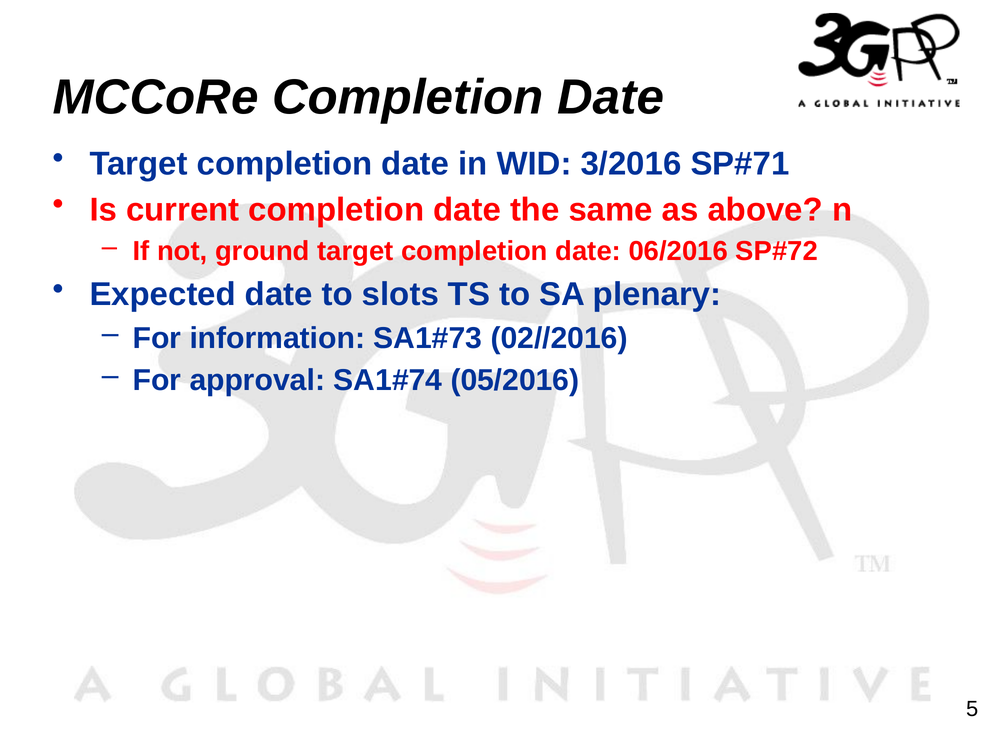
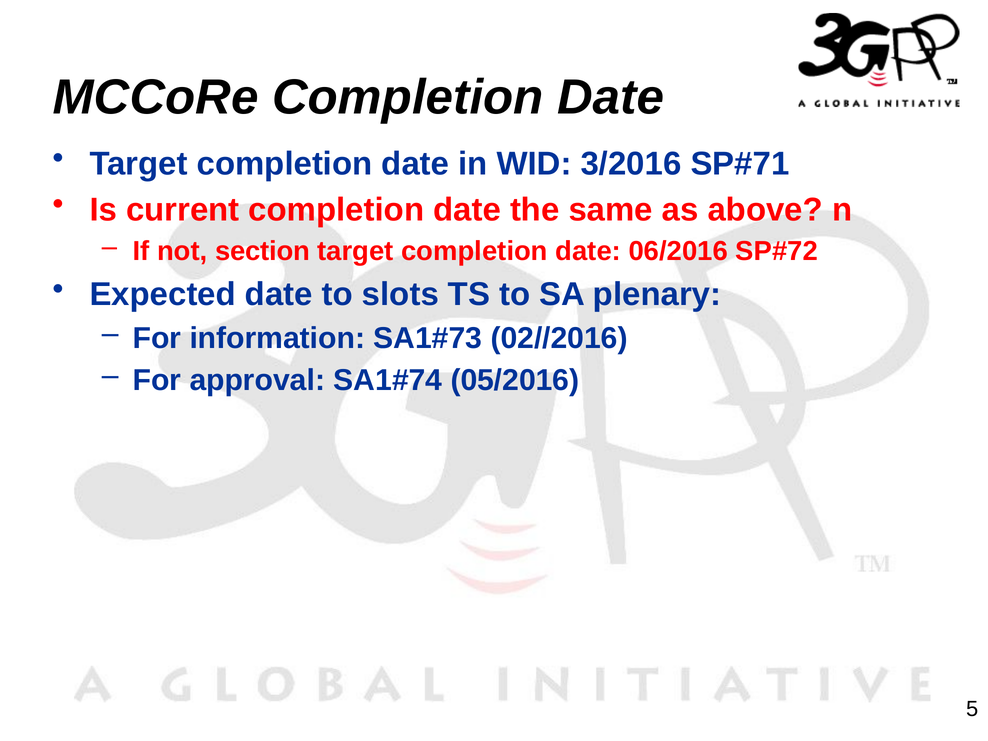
ground: ground -> section
